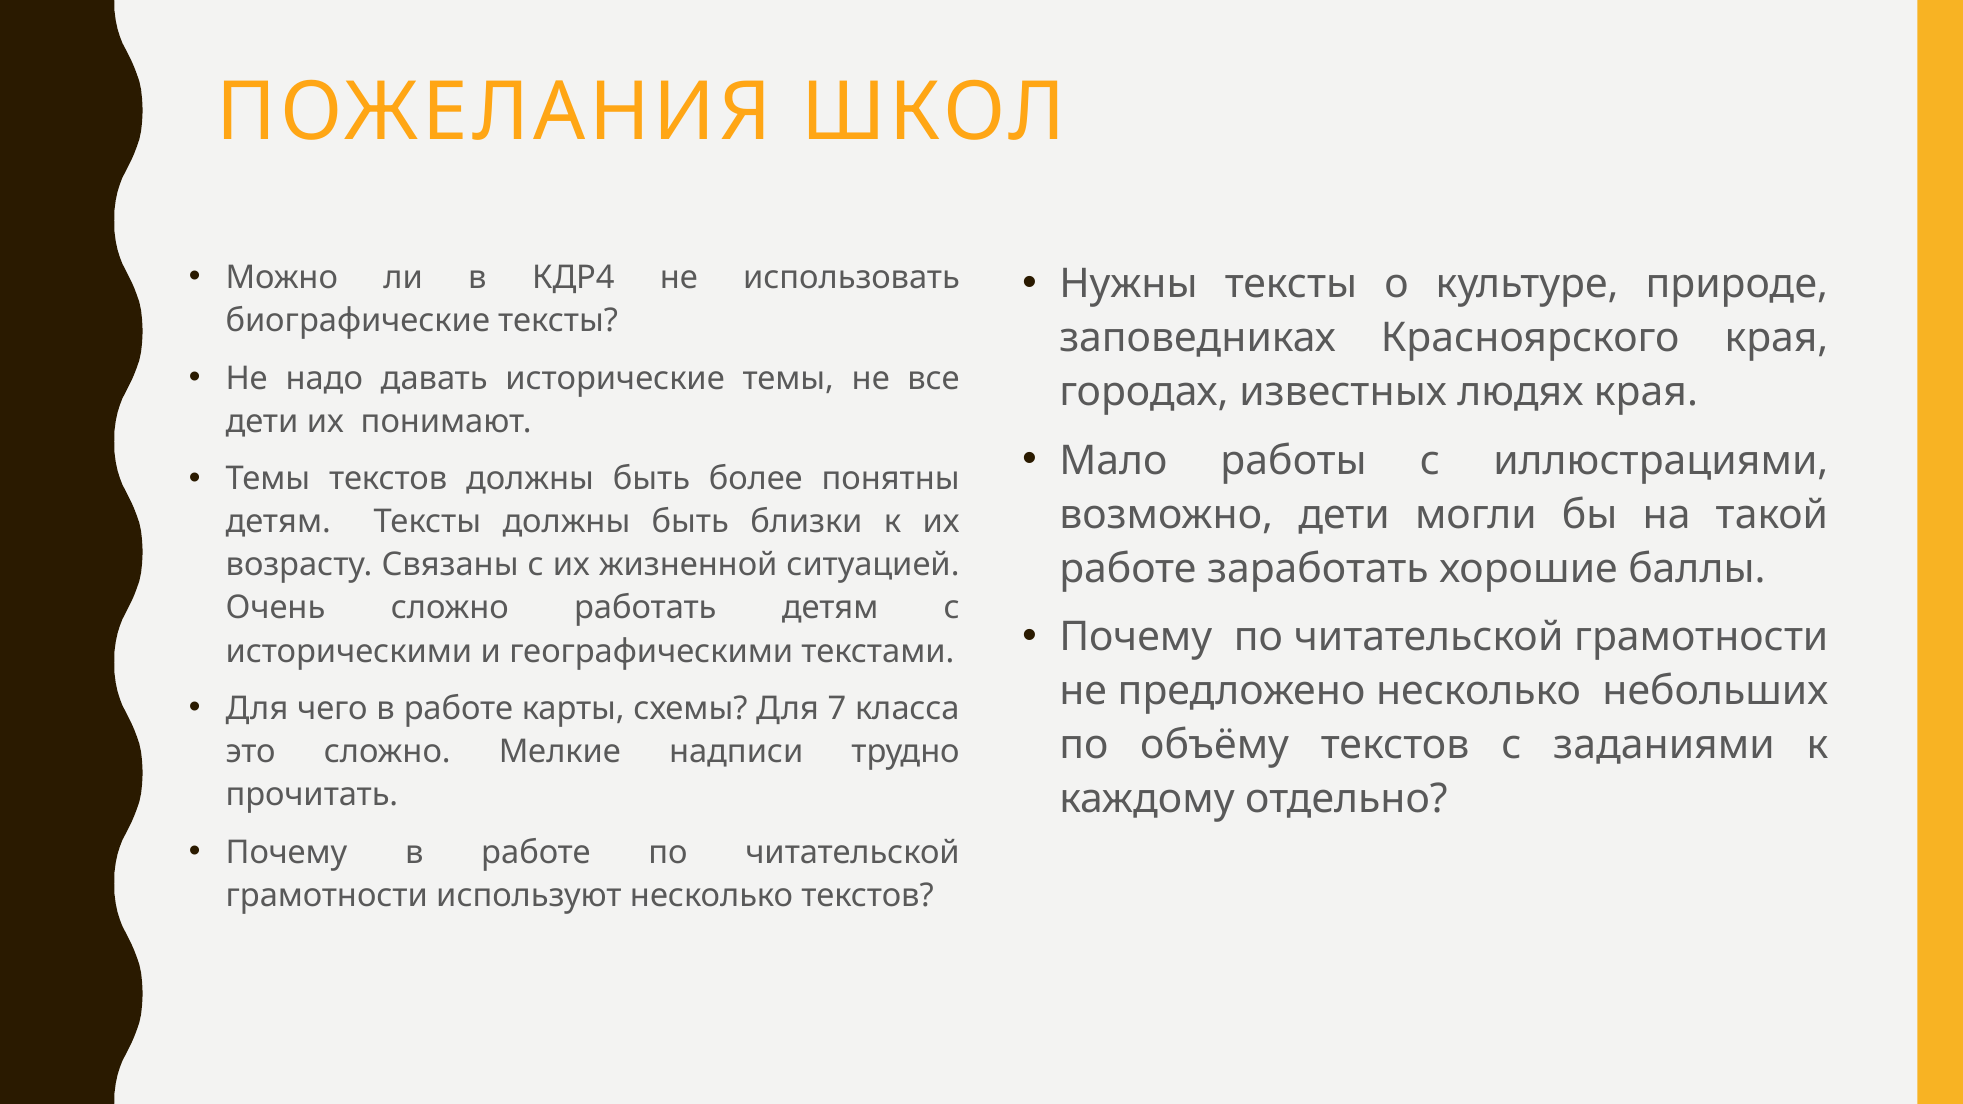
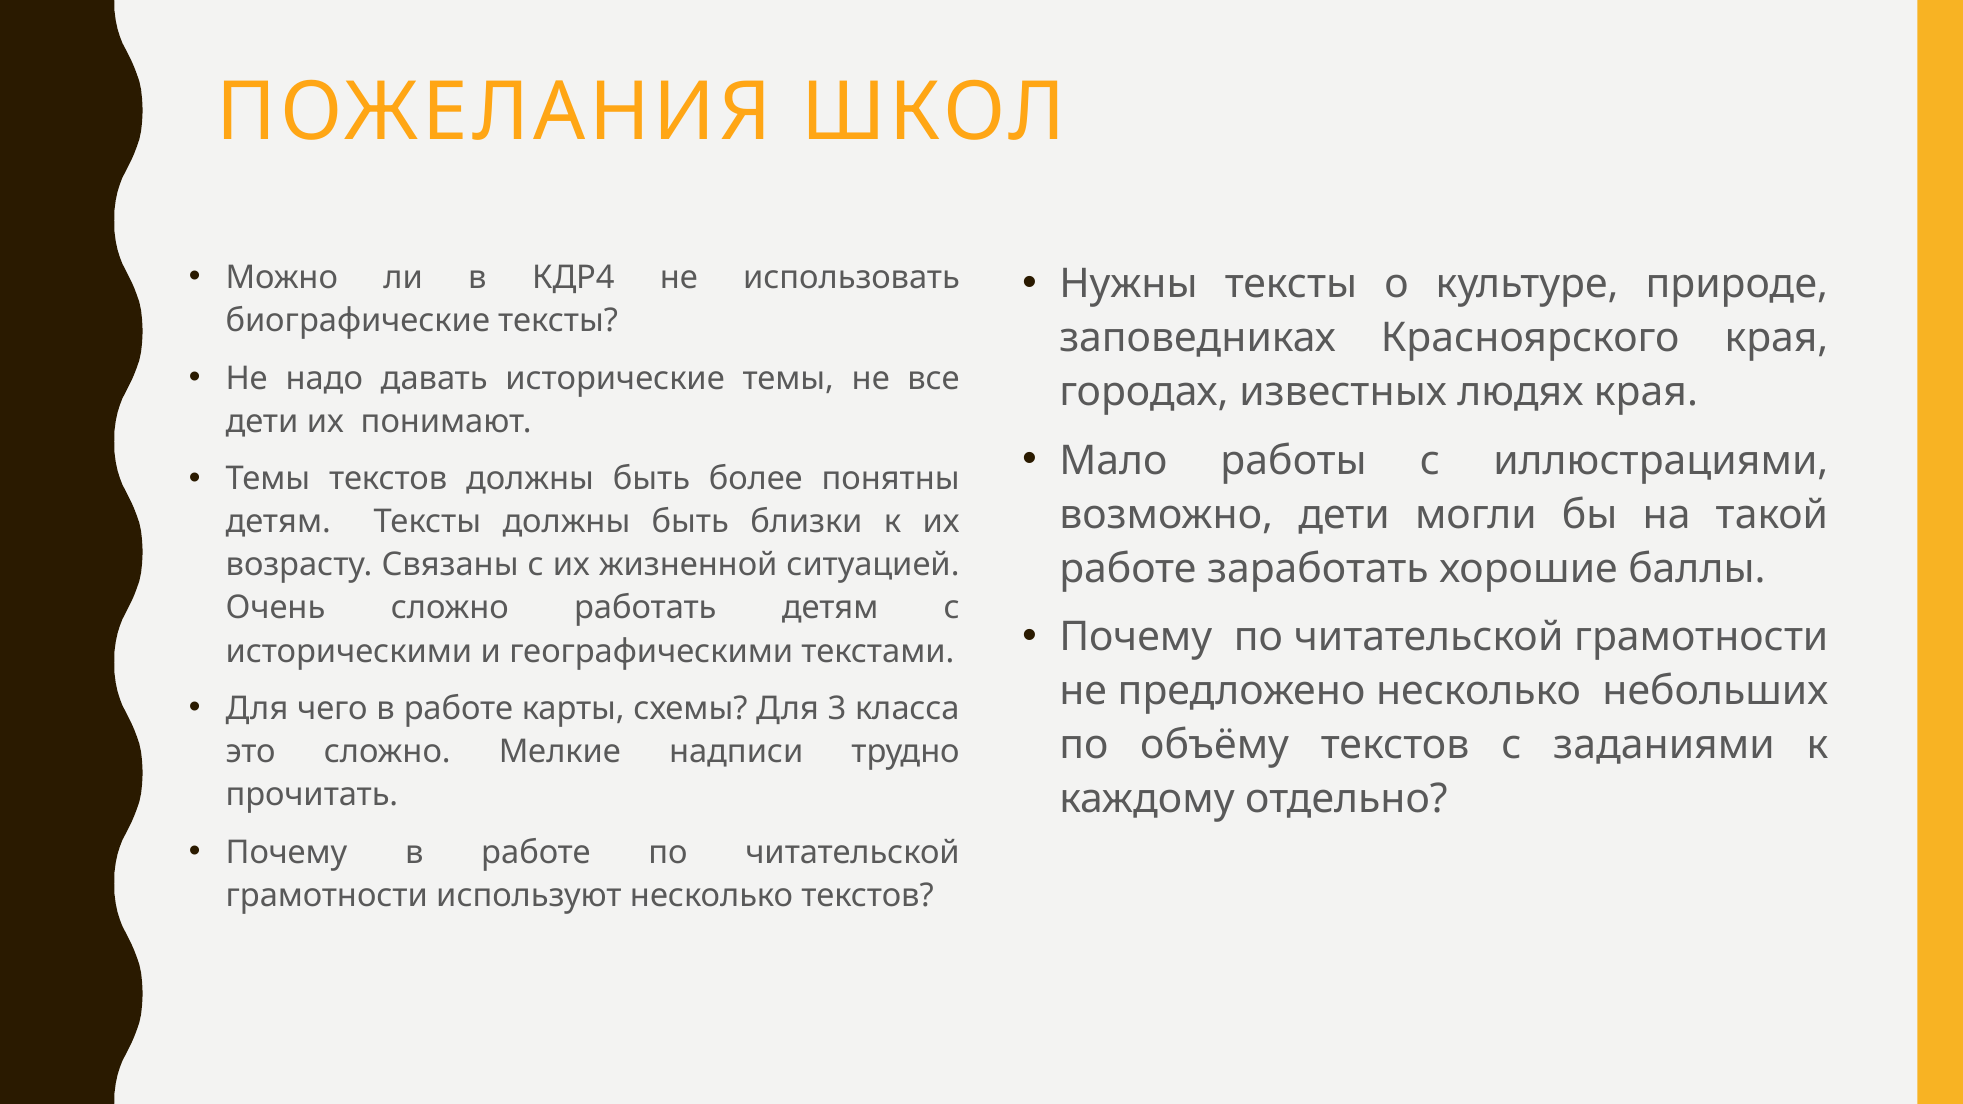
7: 7 -> 3
